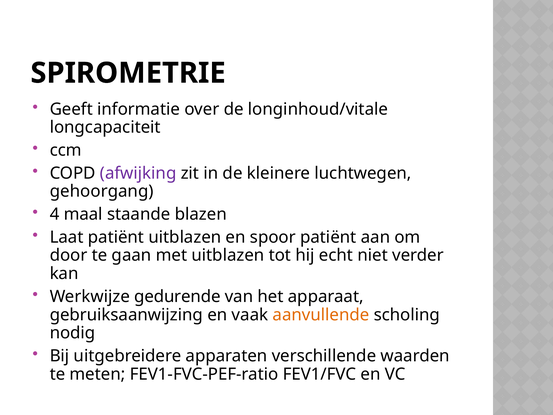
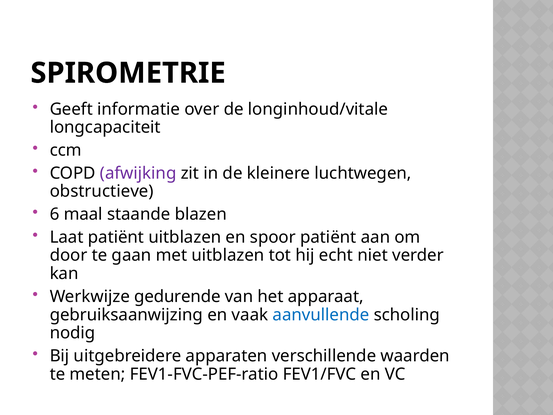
gehoorgang: gehoorgang -> obstructieve
4: 4 -> 6
aanvullende colour: orange -> blue
